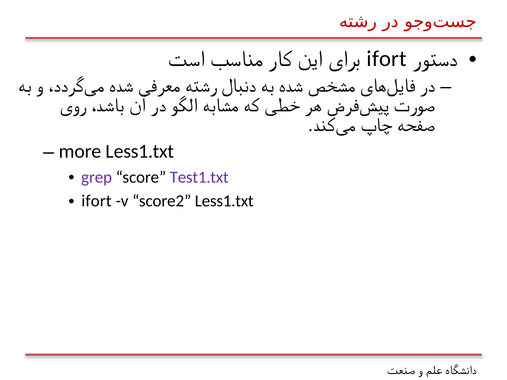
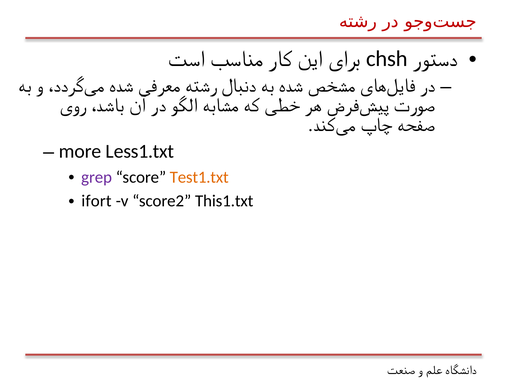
ifort at (387, 59): ifort -> chsh
Test1.txt colour: purple -> orange
score2 Less1.txt: Less1.txt -> This1.txt
